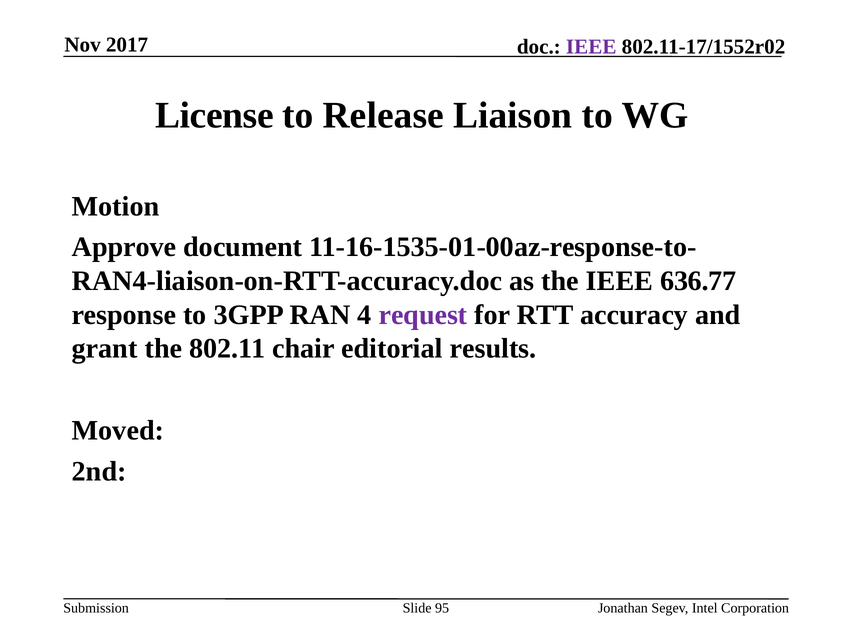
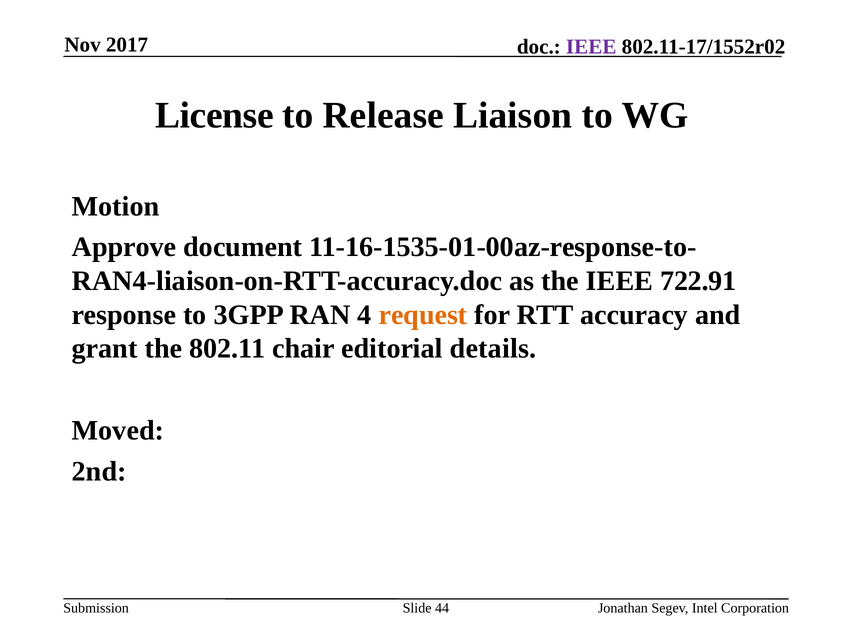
636.77: 636.77 -> 722.91
request colour: purple -> orange
results: results -> details
95: 95 -> 44
